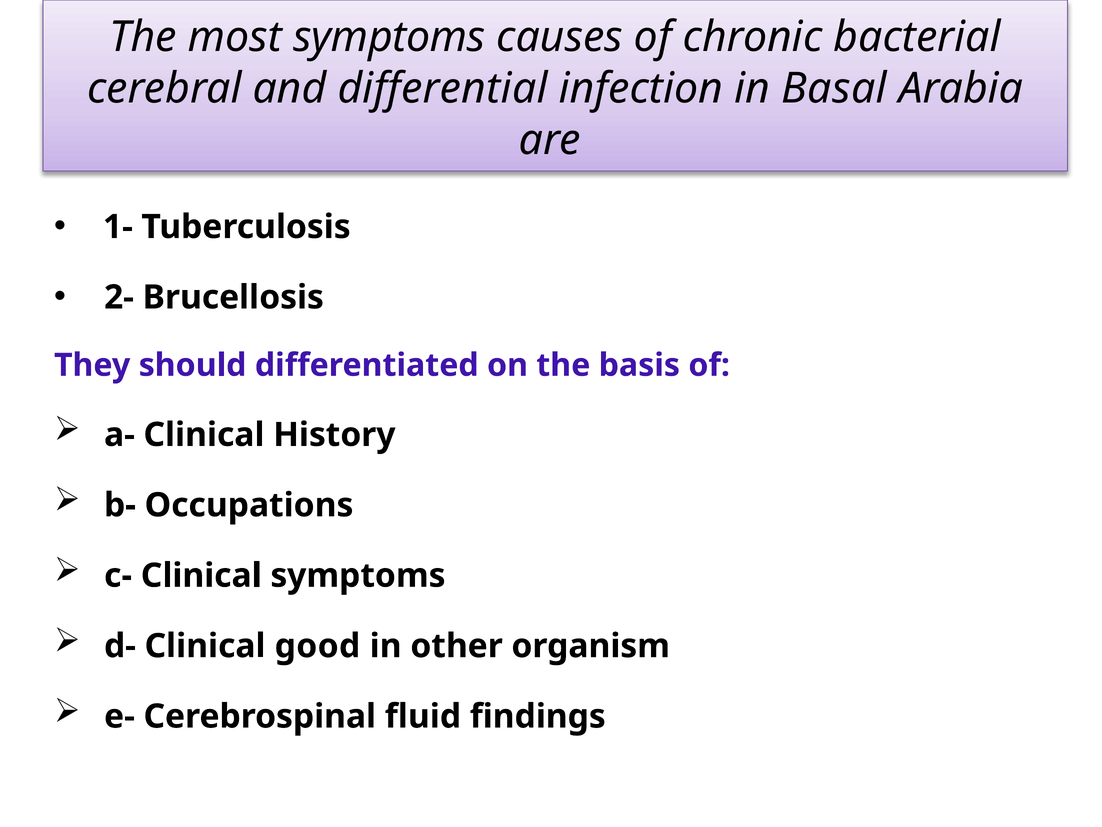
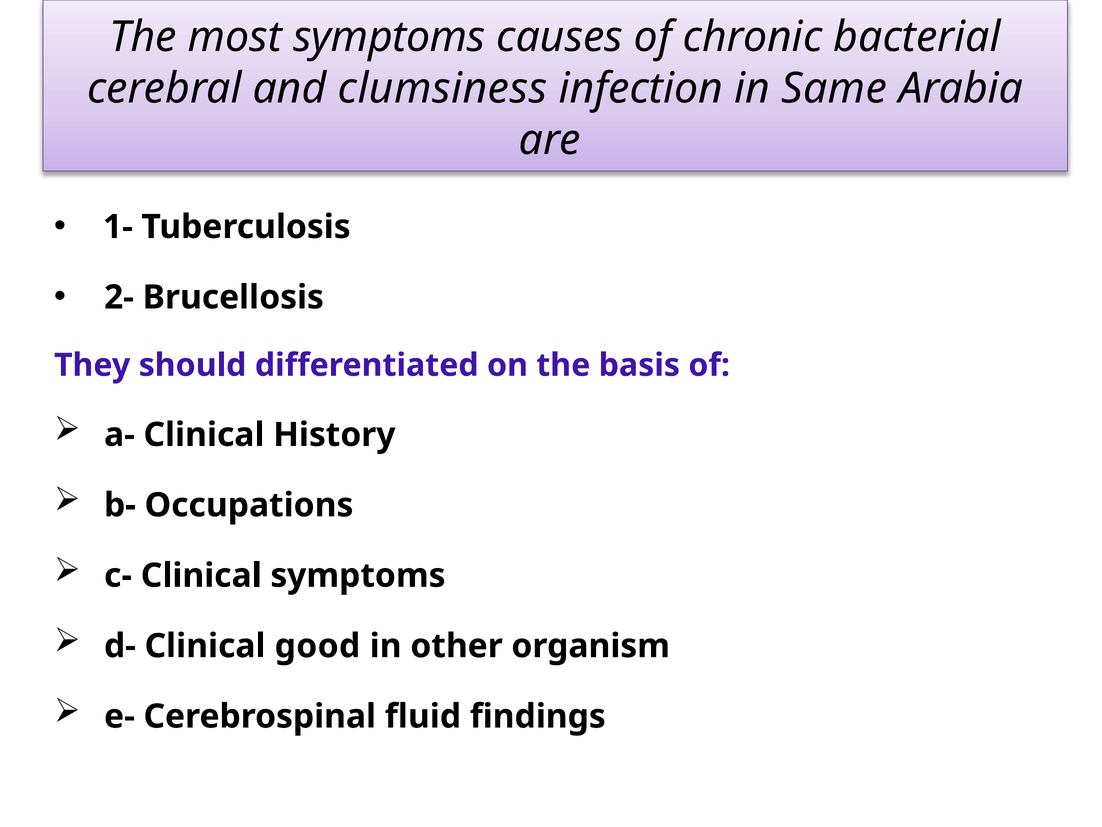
differential: differential -> clumsiness
Basal: Basal -> Same
